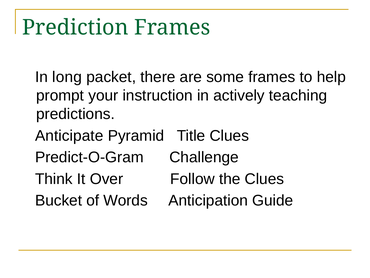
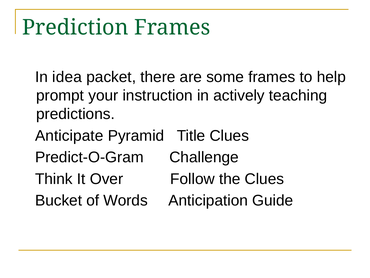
long: long -> idea
